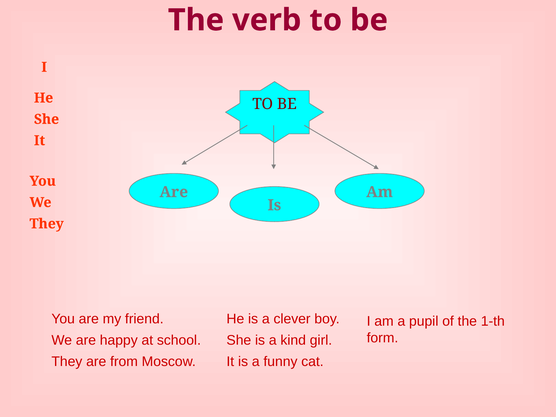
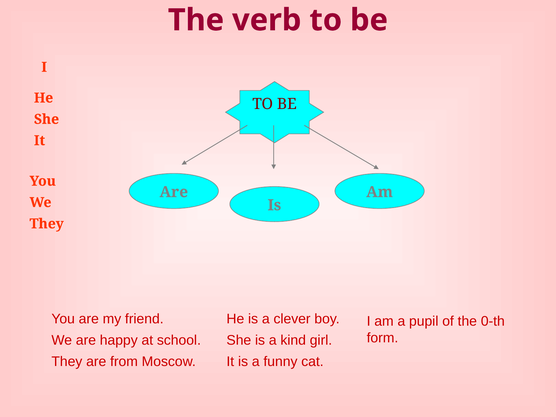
1-th: 1-th -> 0-th
